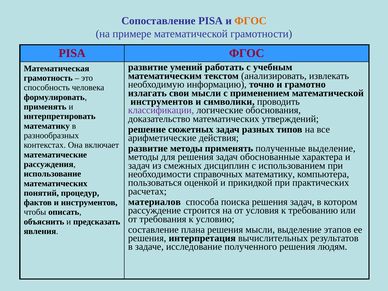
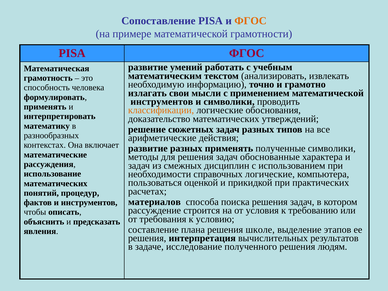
классификации colour: purple -> orange
развитие методы: методы -> разных
полученные выделение: выделение -> символики
справочных математику: математику -> логические
решения мысли: мысли -> школе
